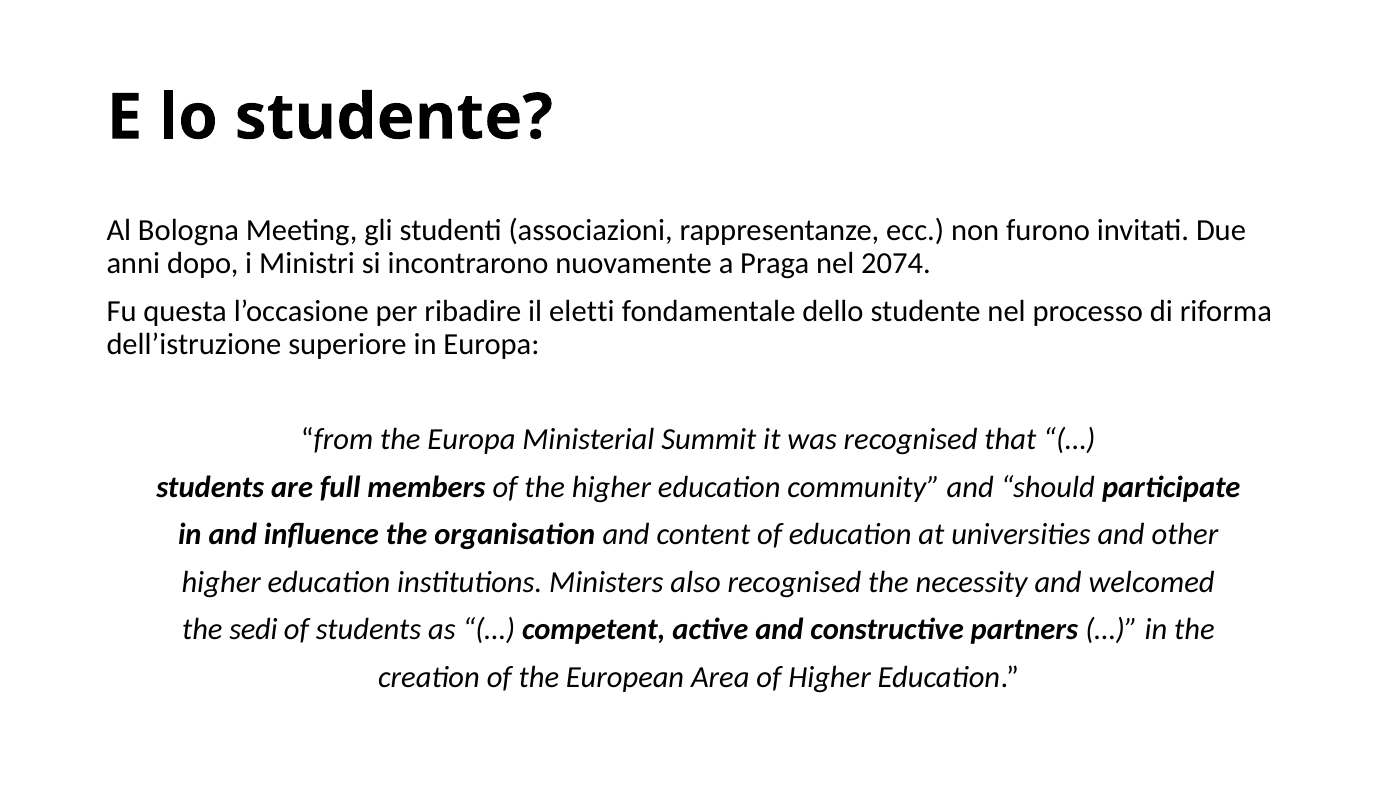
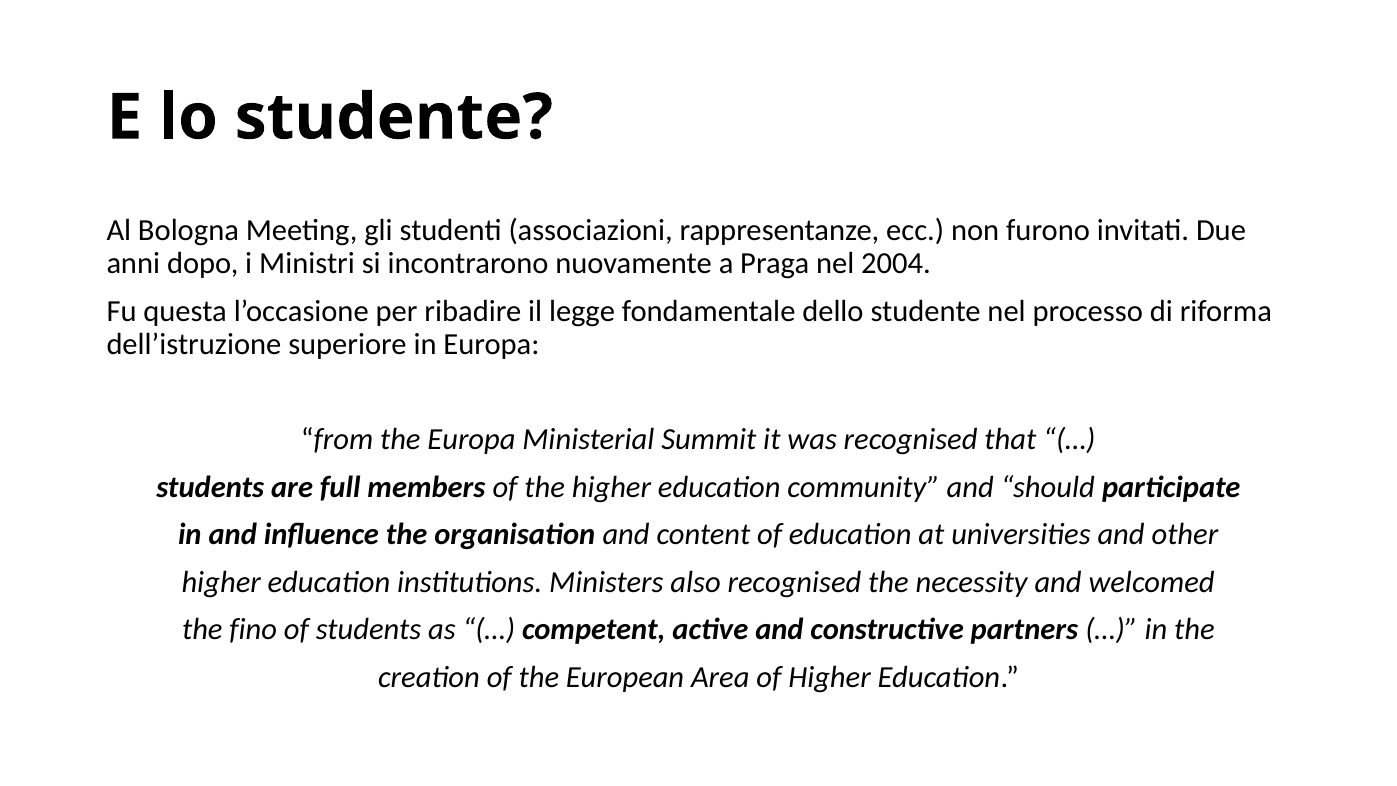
2074: 2074 -> 2004
eletti: eletti -> legge
sedi: sedi -> fino
